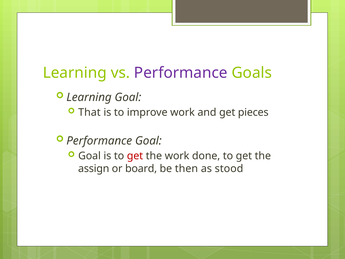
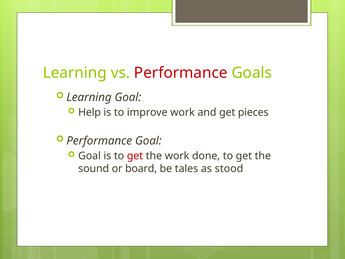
Performance at (181, 73) colour: purple -> red
That: That -> Help
assign: assign -> sound
then: then -> tales
